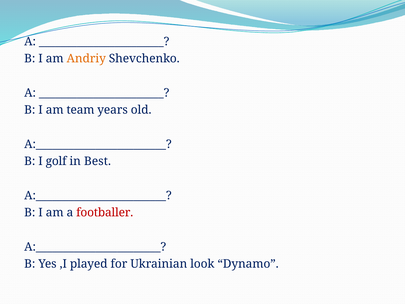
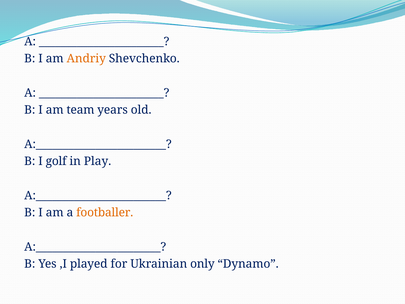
Best: Best -> Play
footballer colour: red -> orange
look: look -> only
